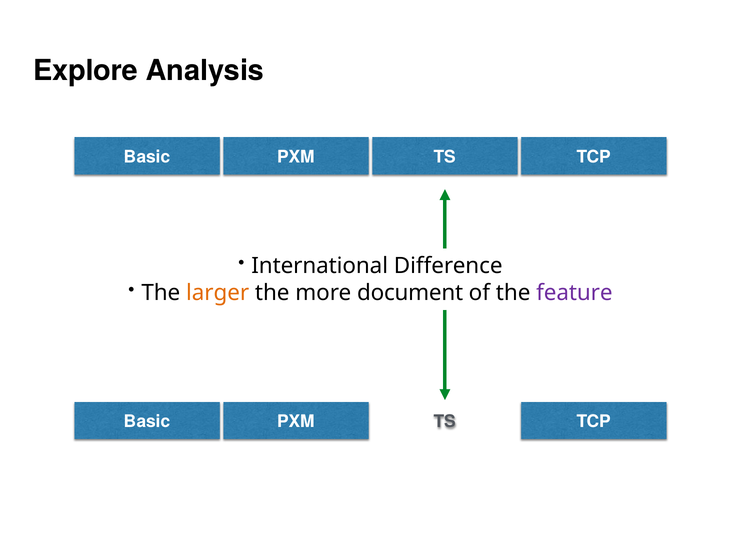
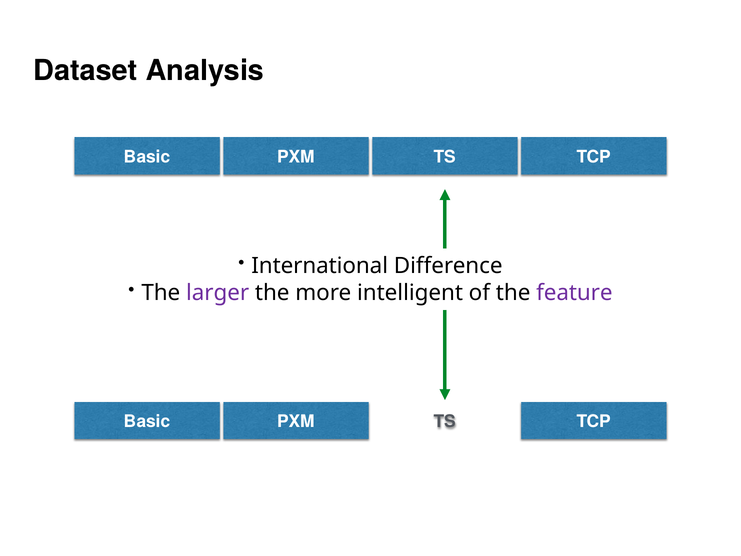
Explore: Explore -> Dataset
larger colour: orange -> purple
document: document -> intelligent
